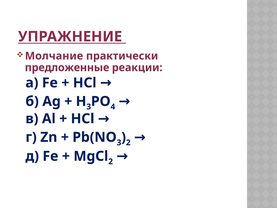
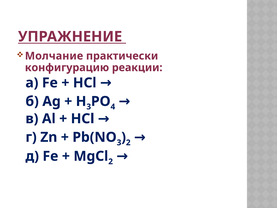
предложенные: предложенные -> конфигурацию
